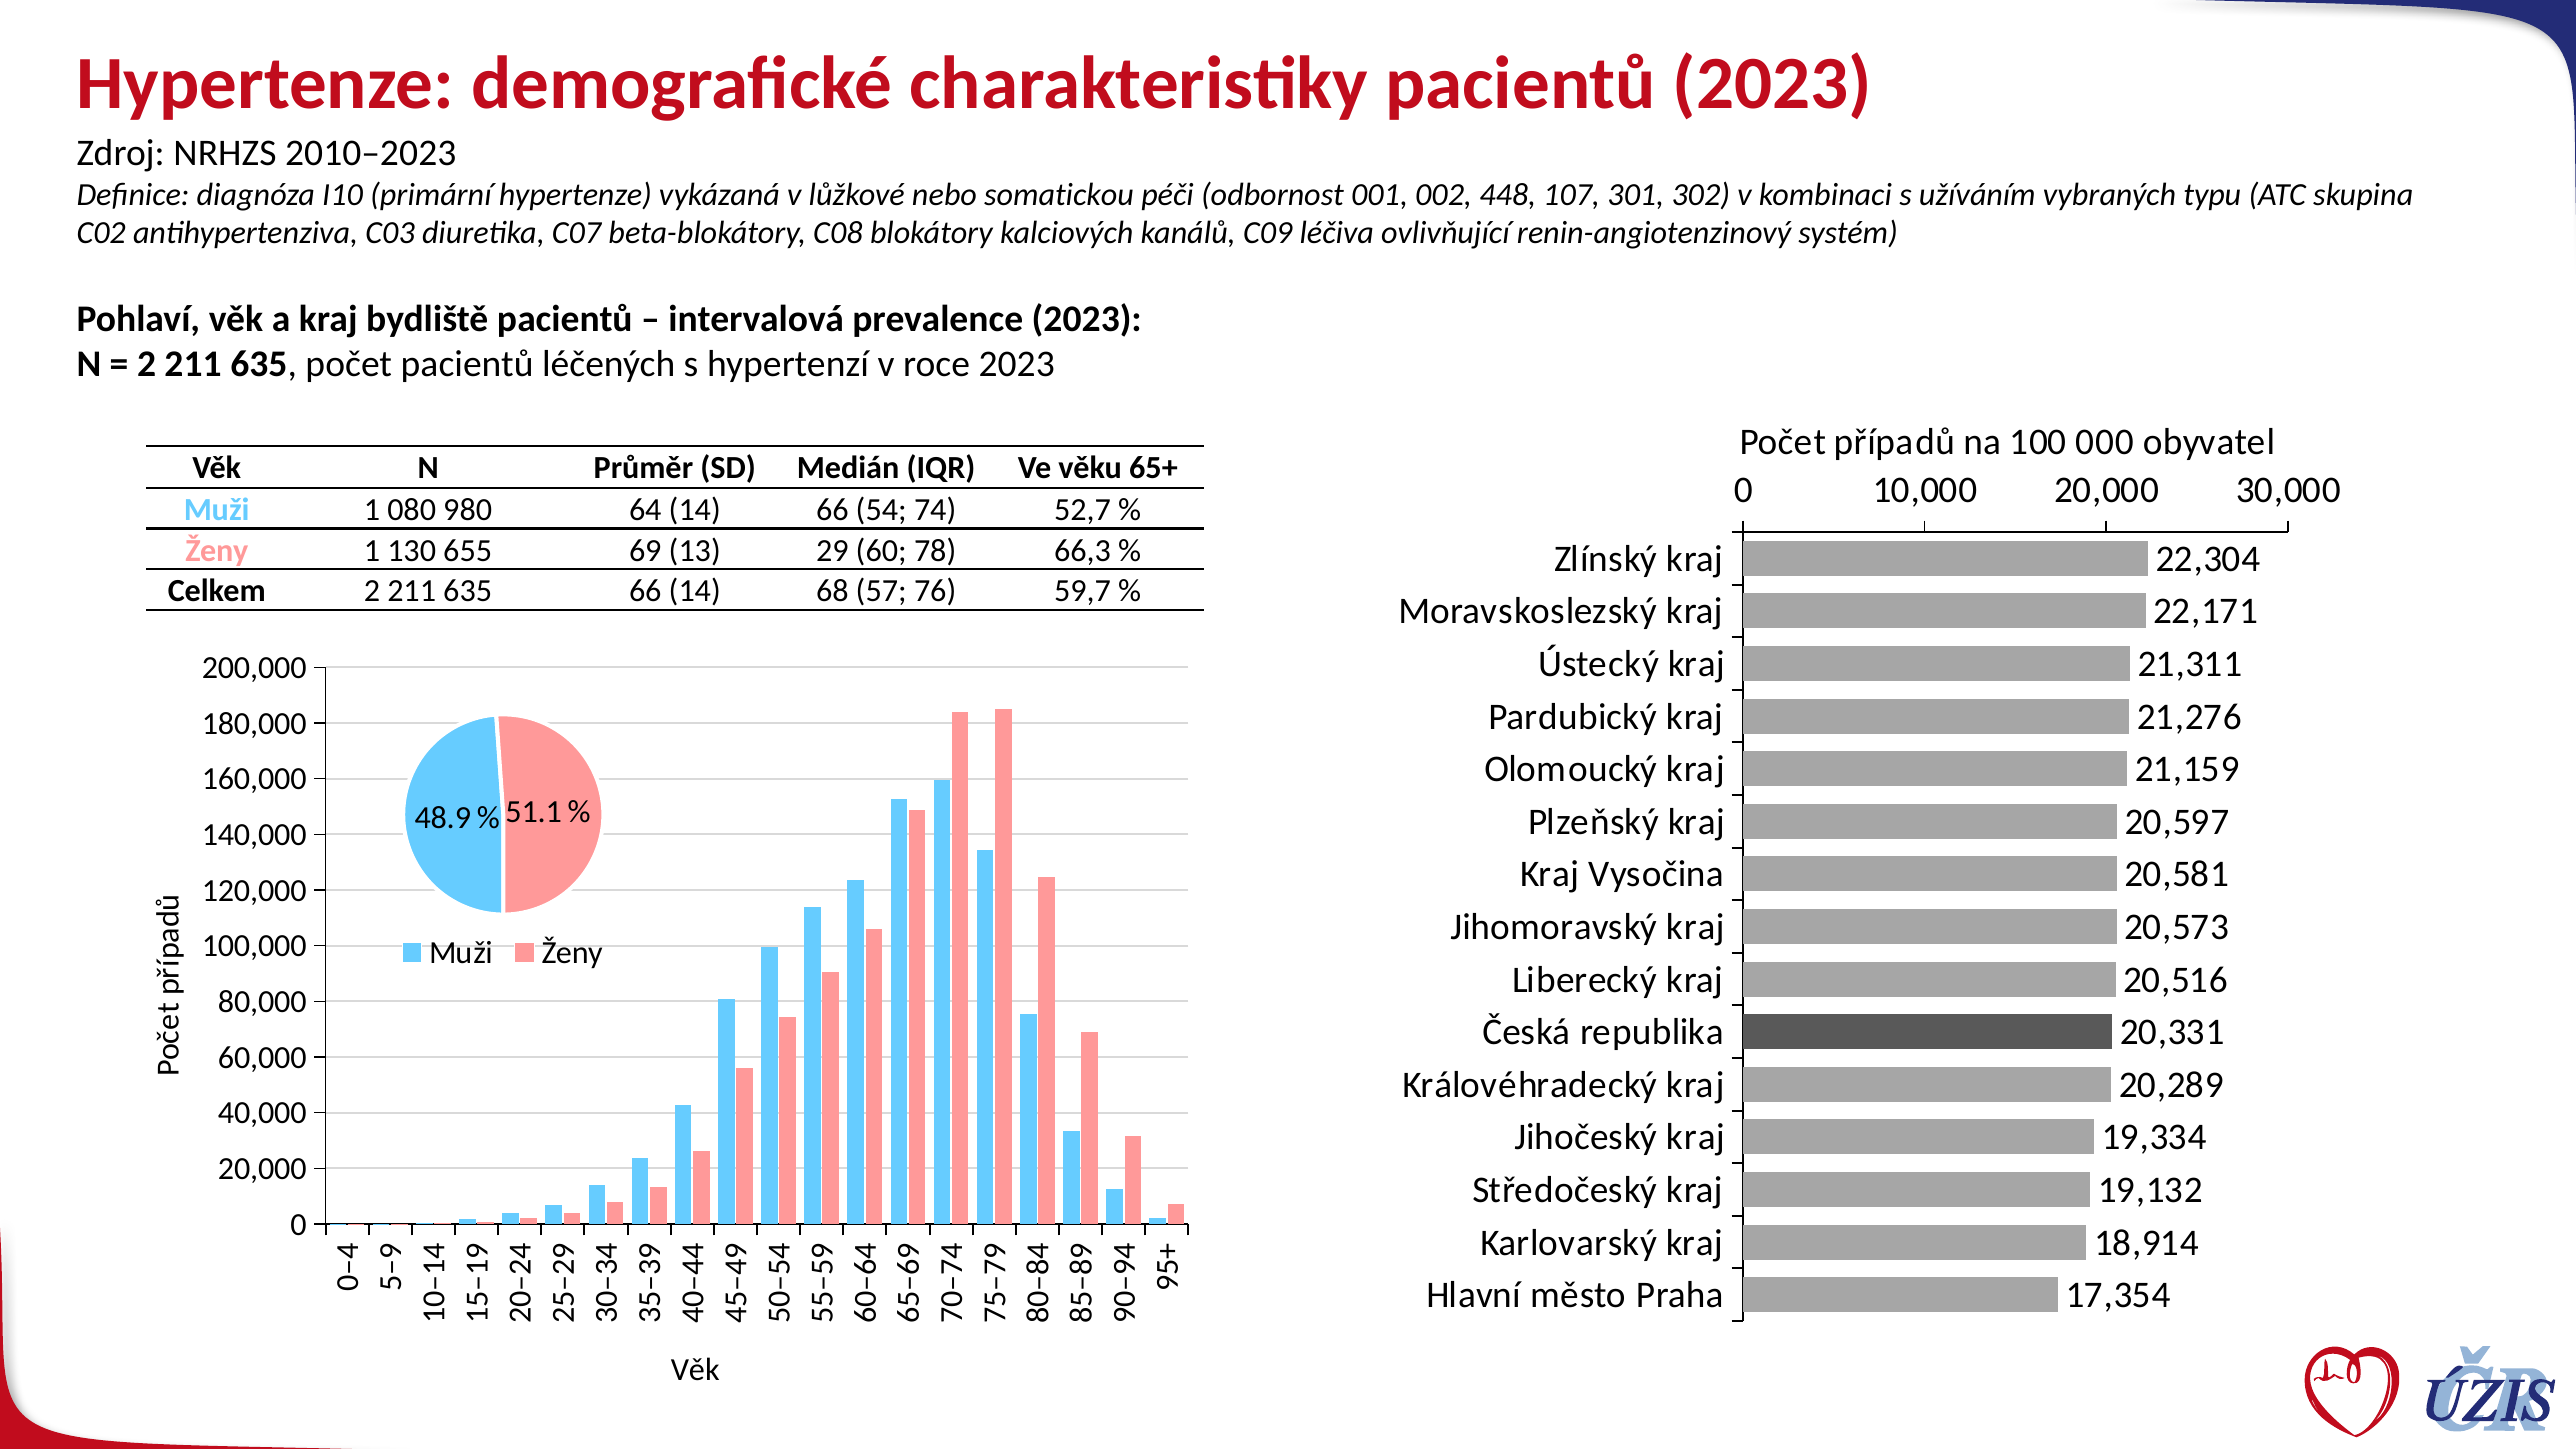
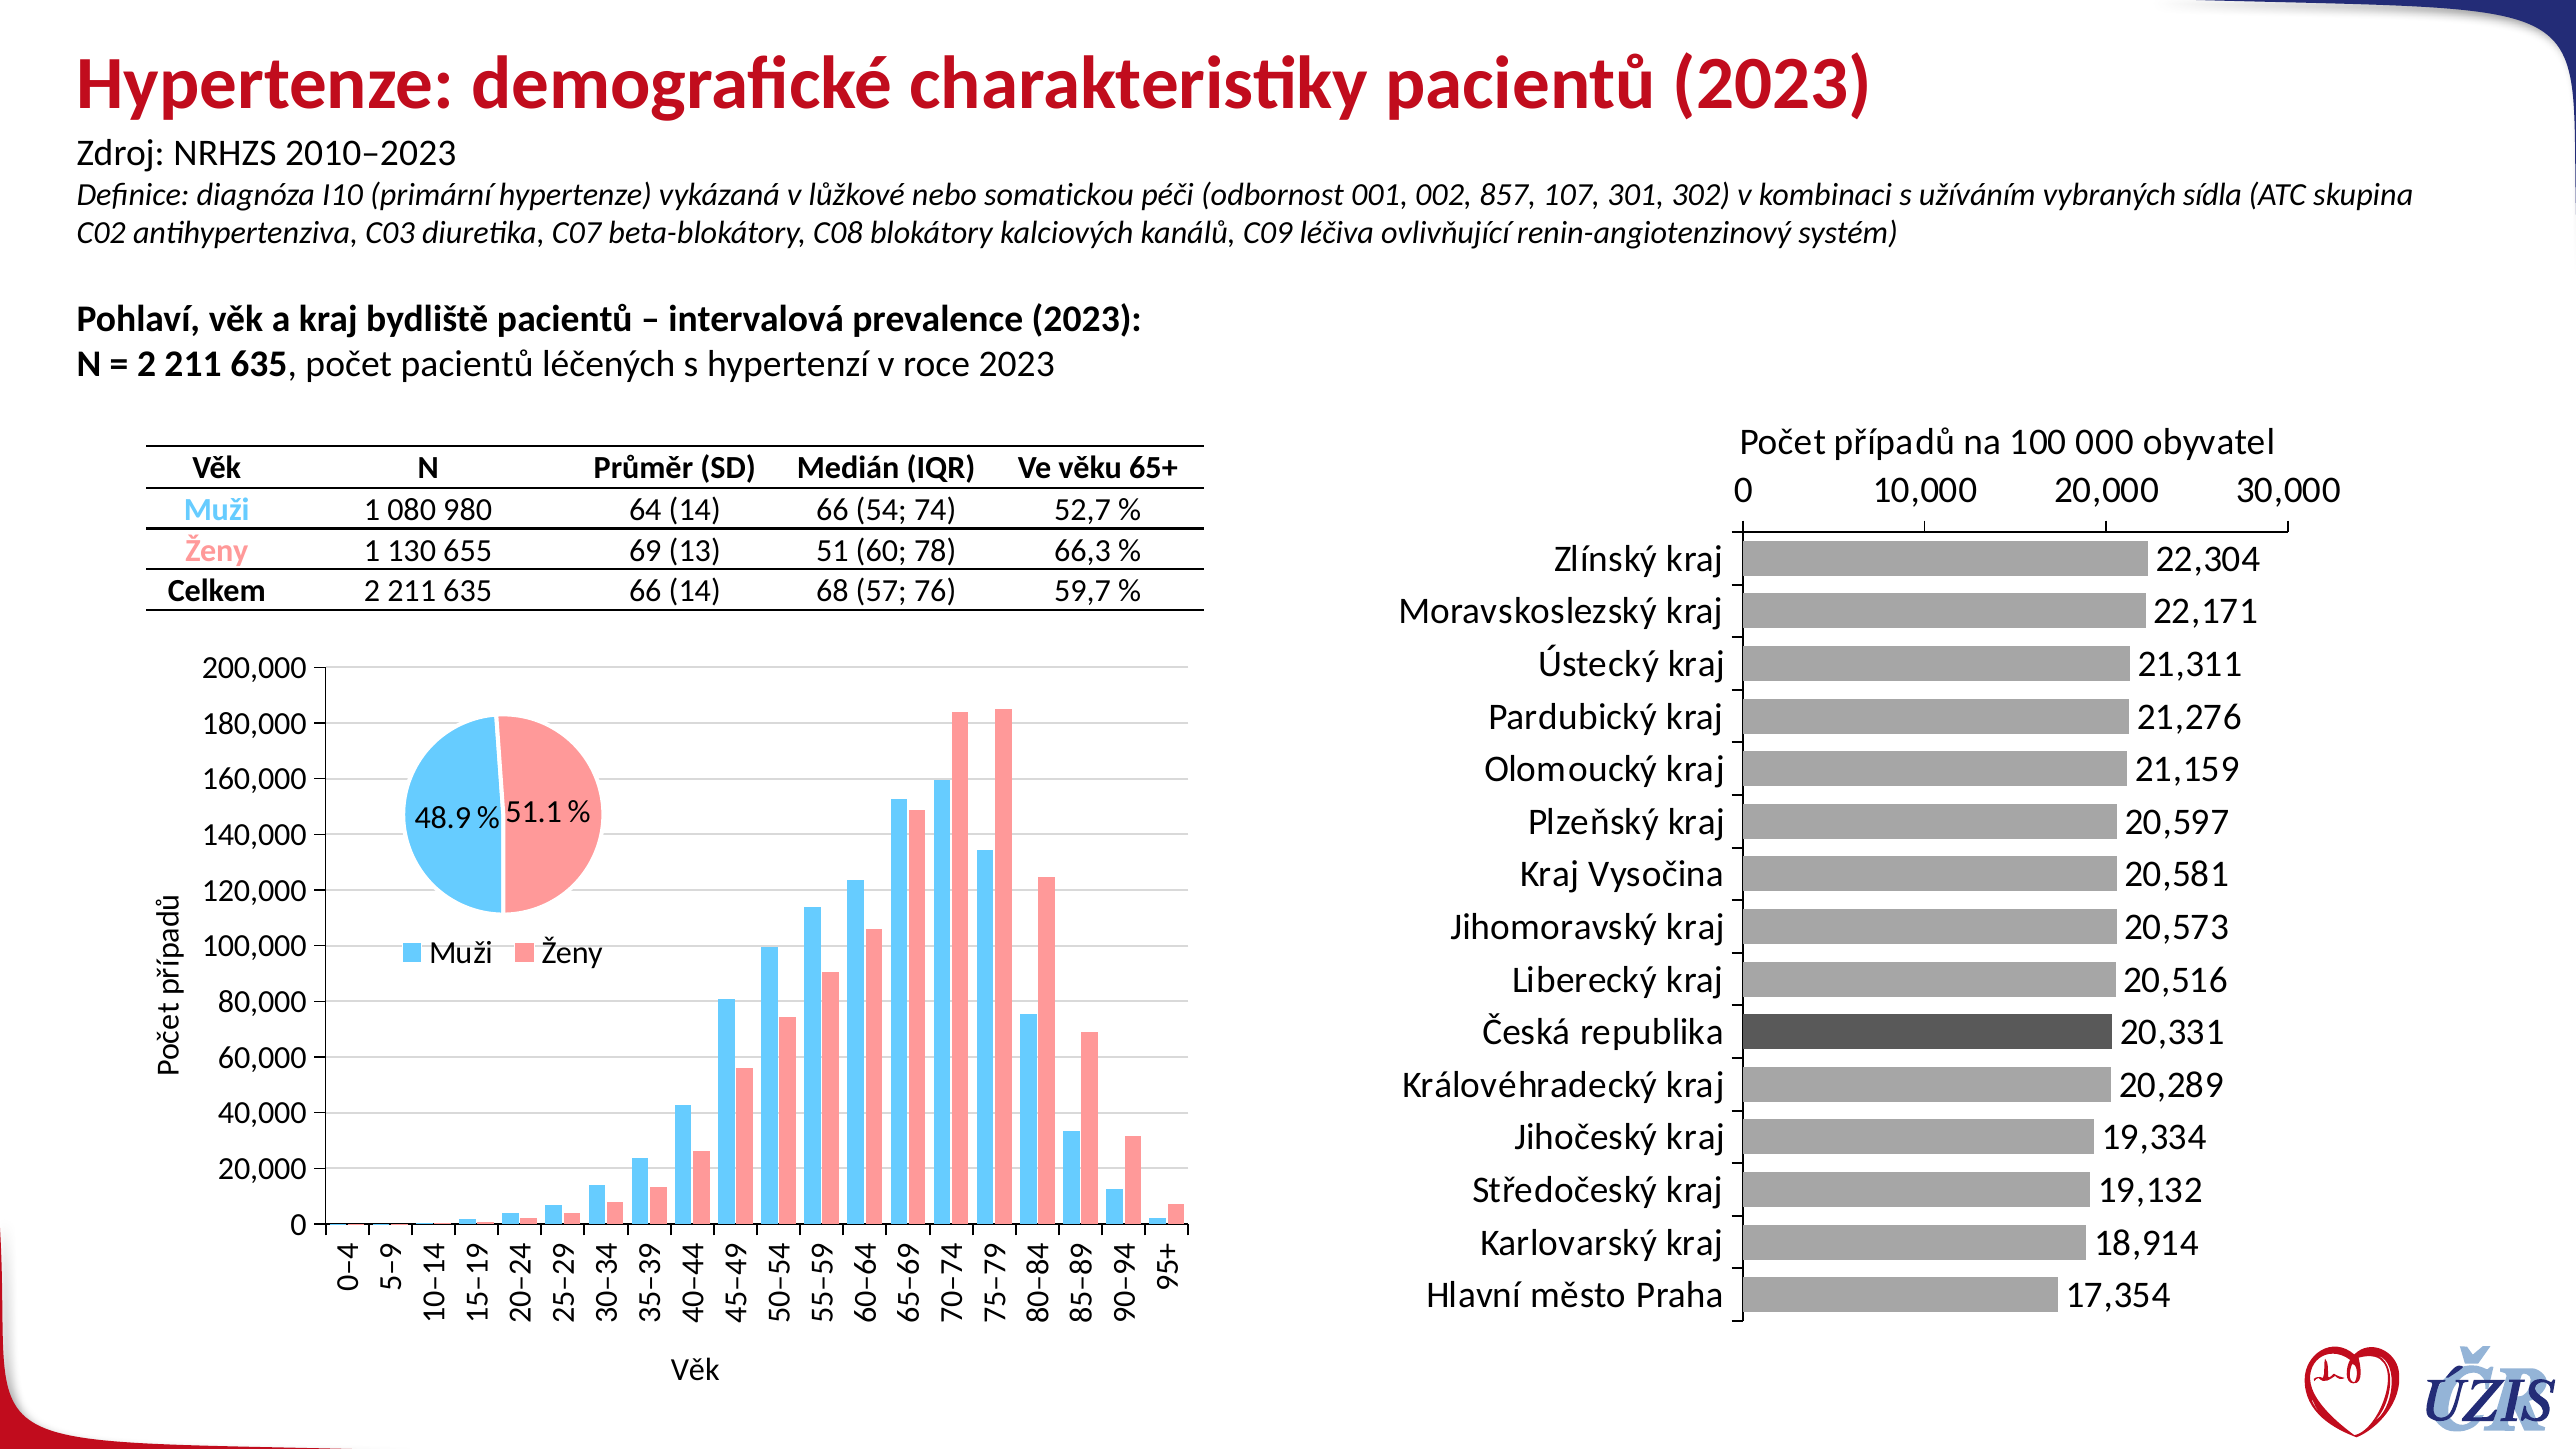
448: 448 -> 857
typu: typu -> sídla
29: 29 -> 51
